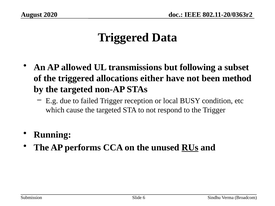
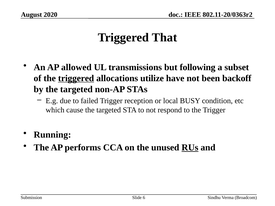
Data: Data -> That
triggered at (76, 78) underline: none -> present
either: either -> utilize
method: method -> backoff
